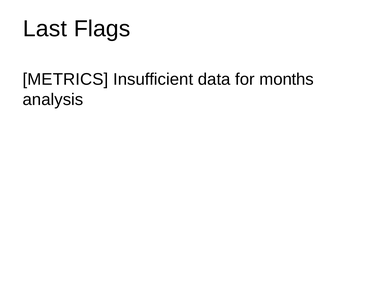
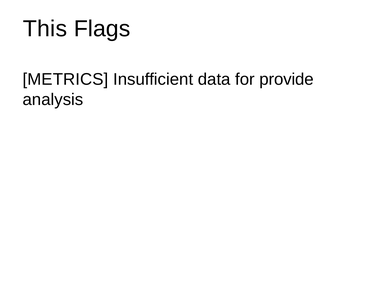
Last: Last -> This
months: months -> provide
